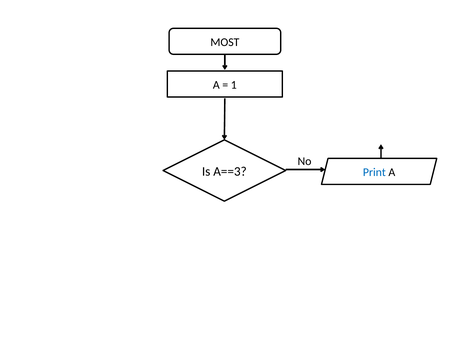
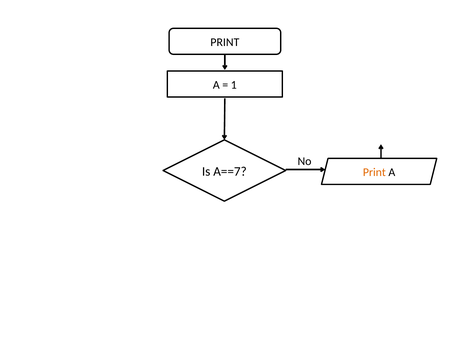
MOST at (225, 42): MOST -> PRINT
A==3: A==3 -> A==7
Print at (374, 172) colour: blue -> orange
